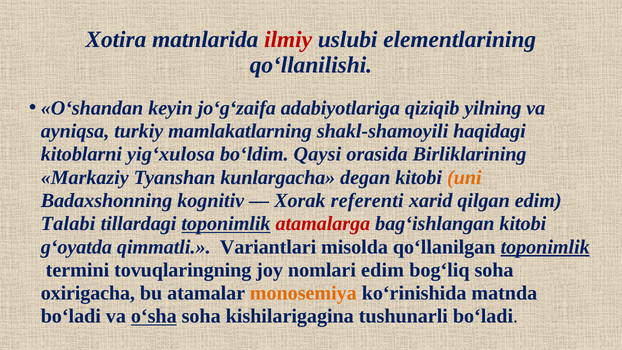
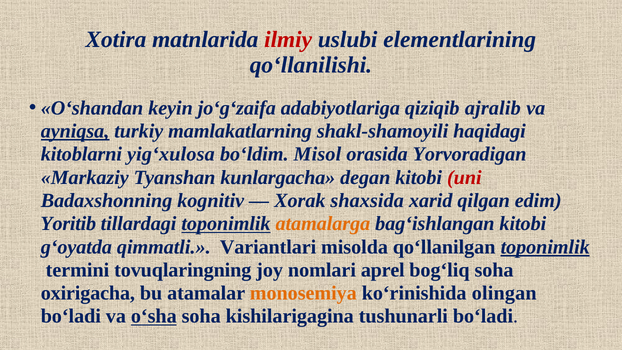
yilning: yilning -> ajralib
ayniqsa underline: none -> present
Qaysi: Qaysi -> Misol
Birliklarining: Birliklarining -> Yorvoradigan
uni colour: orange -> red
referenti: referenti -> shaxsida
Talabi: Talabi -> Yoritib
atamalarga colour: red -> orange
nomlari edim: edim -> aprel
matnda: matnda -> olingan
